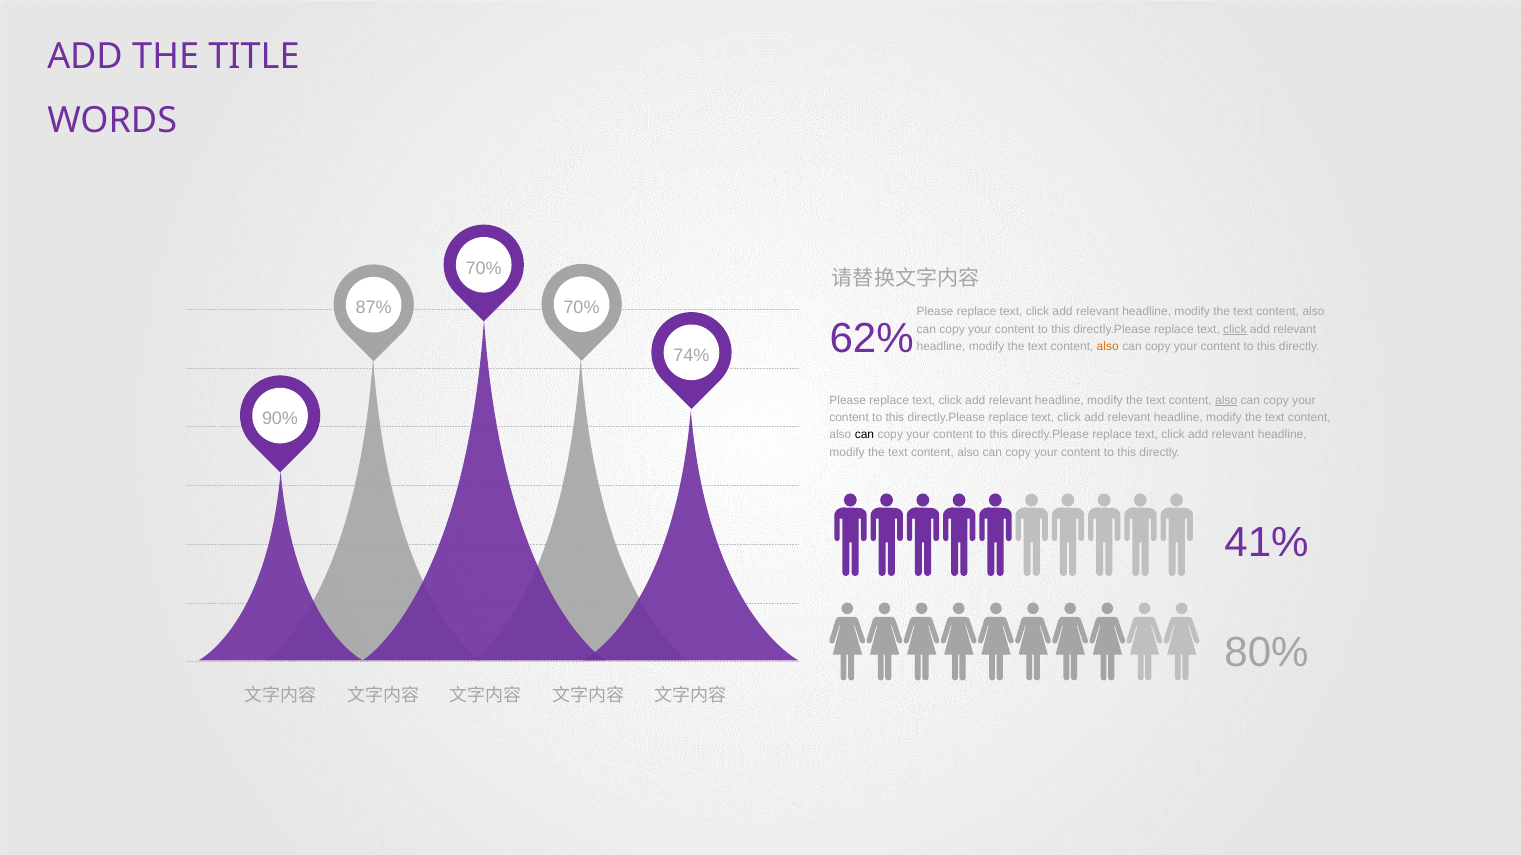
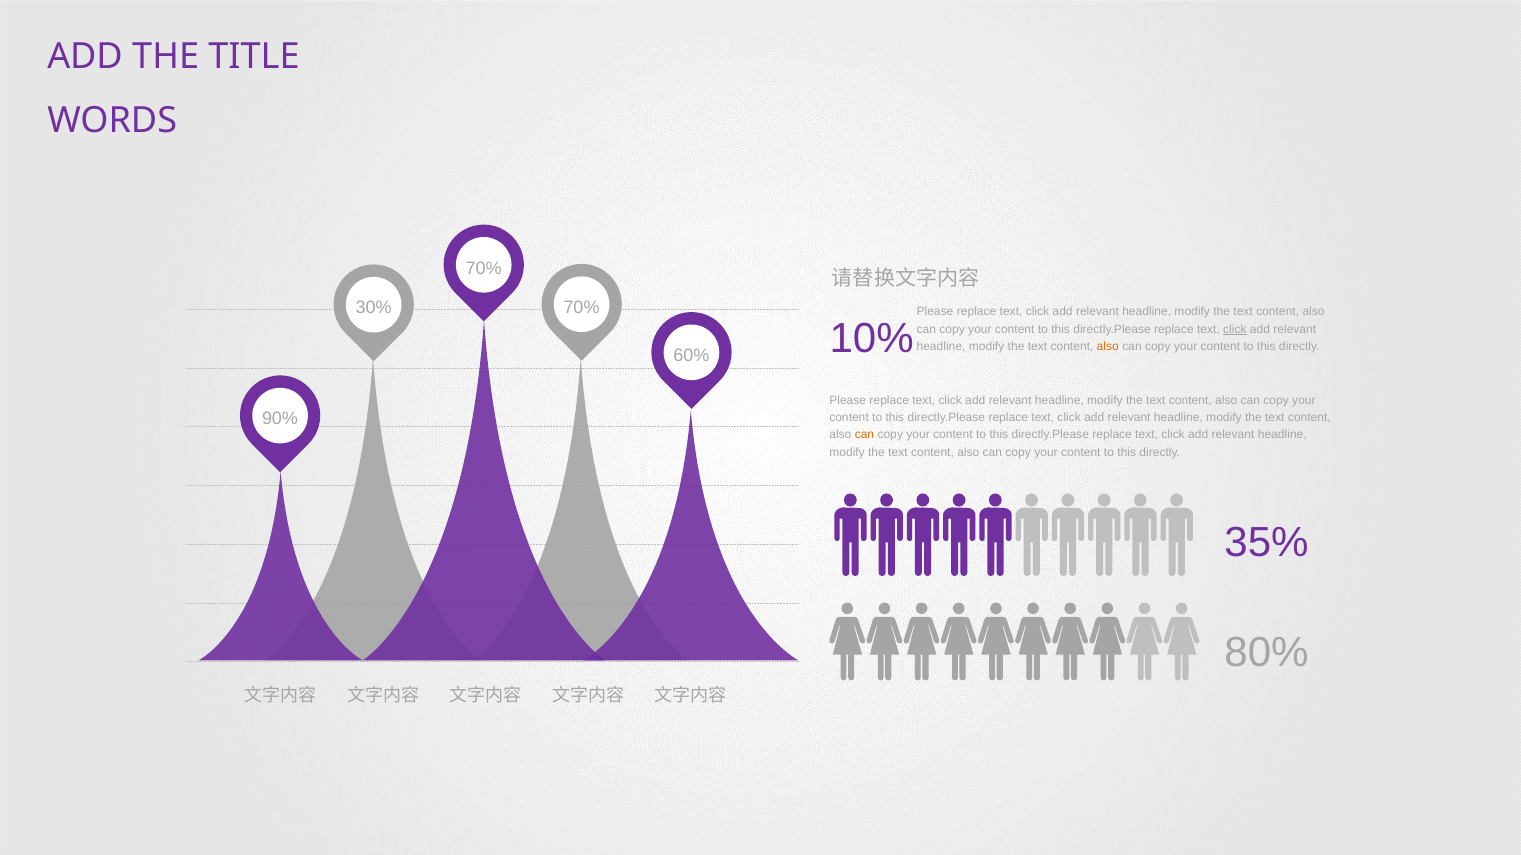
87%: 87% -> 30%
62%: 62% -> 10%
74%: 74% -> 60%
also at (1226, 401) underline: present -> none
can at (864, 435) colour: black -> orange
41%: 41% -> 35%
